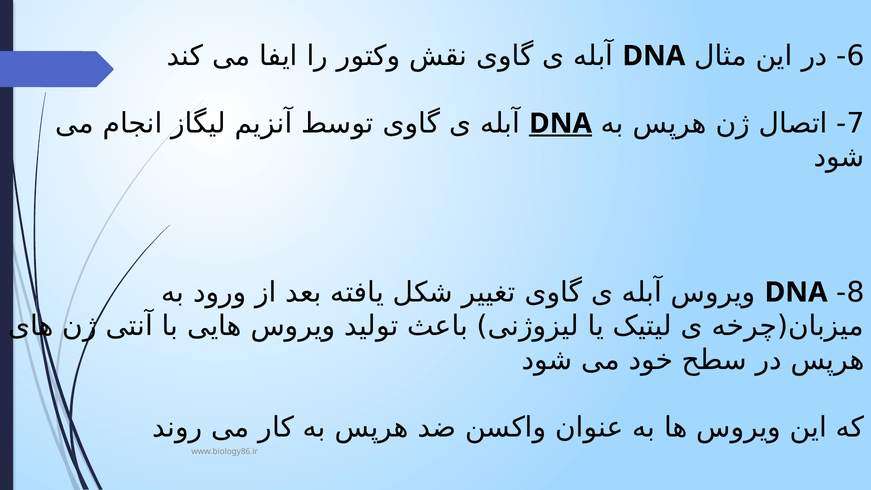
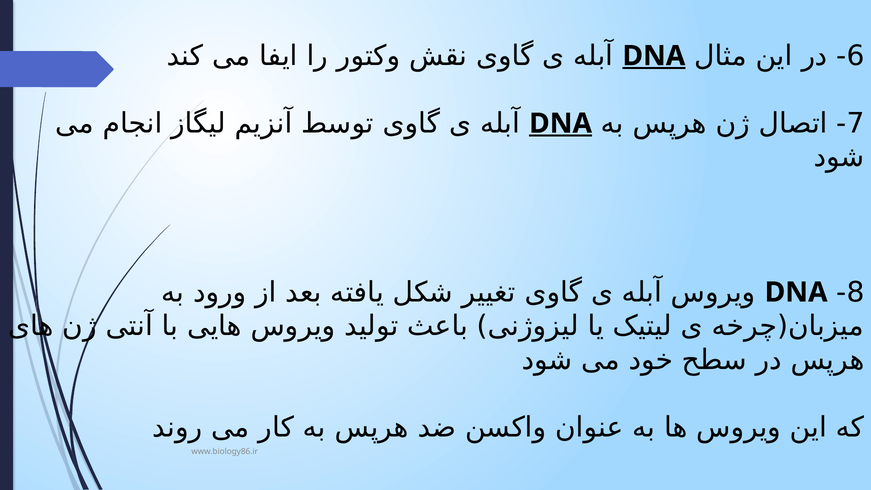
DNA at (654, 56) underline: none -> present
